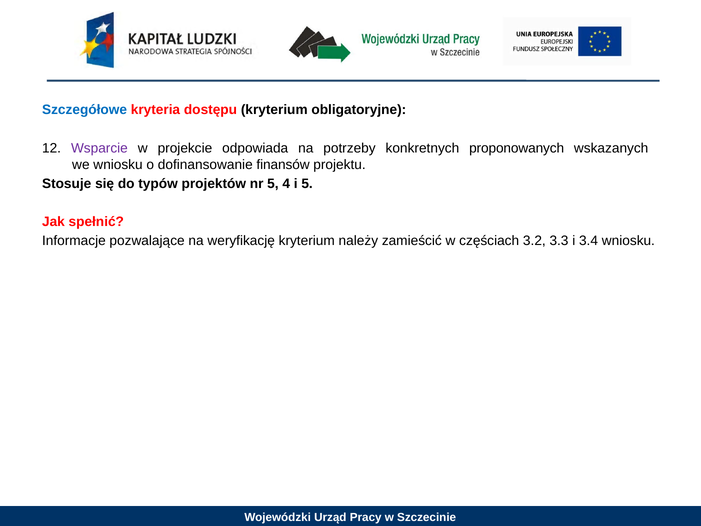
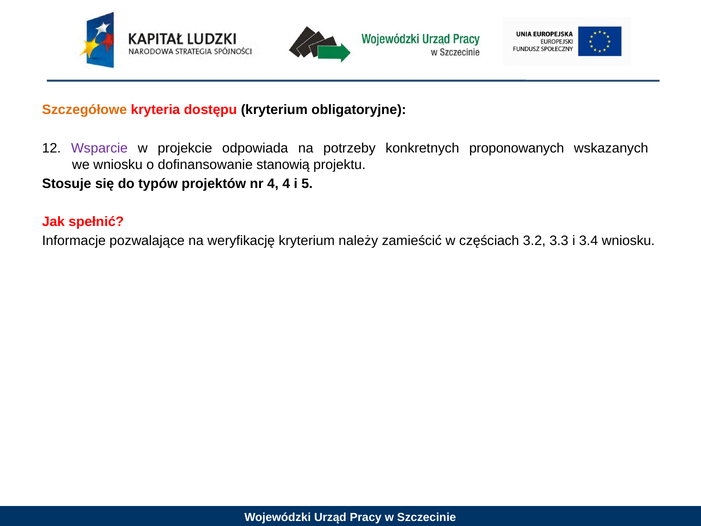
Szczegółowe colour: blue -> orange
finansów: finansów -> stanowią
nr 5: 5 -> 4
